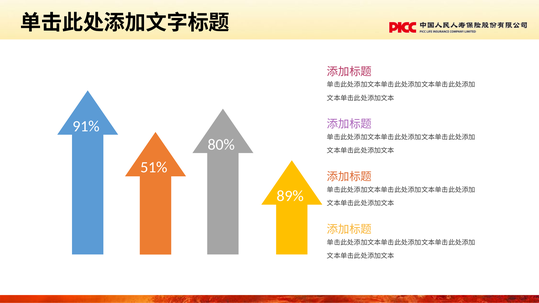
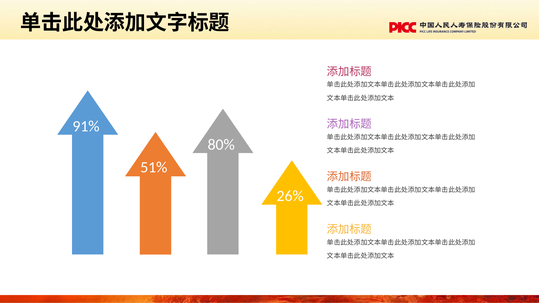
89%: 89% -> 26%
